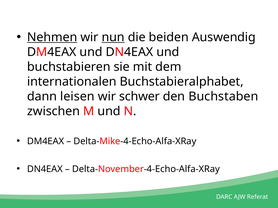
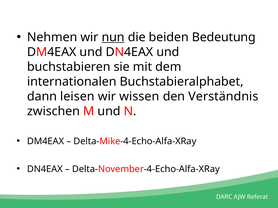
Nehmen underline: present -> none
Auswendig: Auswendig -> Bedeutung
schwer: schwer -> wissen
Buchstaben: Buchstaben -> Verständnis
